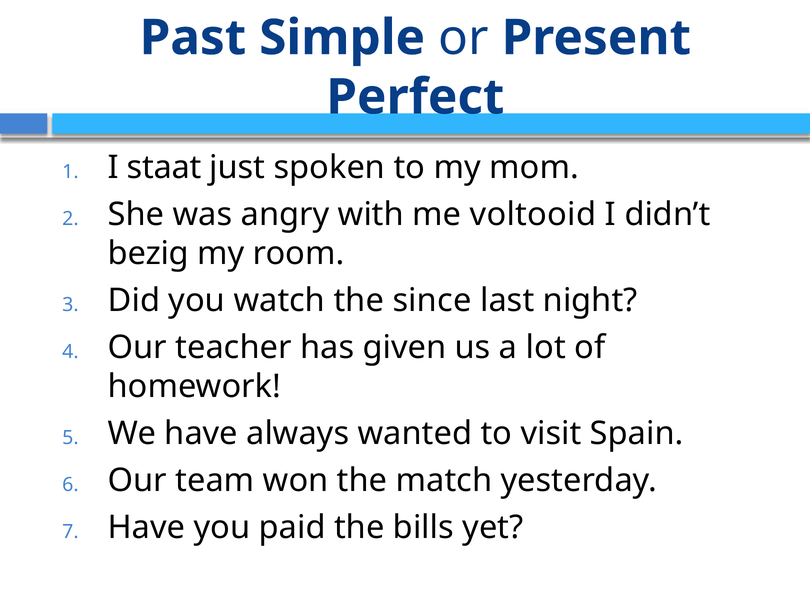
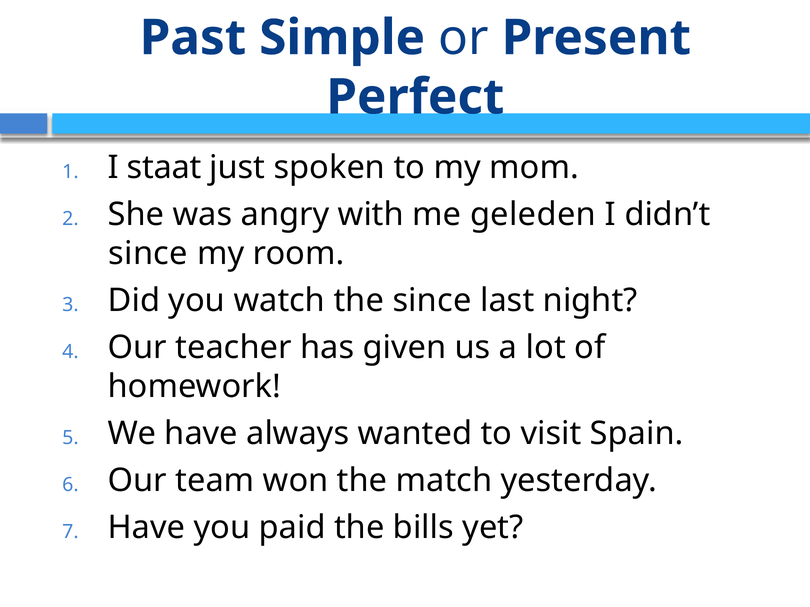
voltooid: voltooid -> geleden
bezig at (148, 254): bezig -> since
